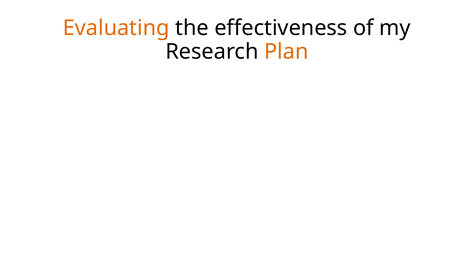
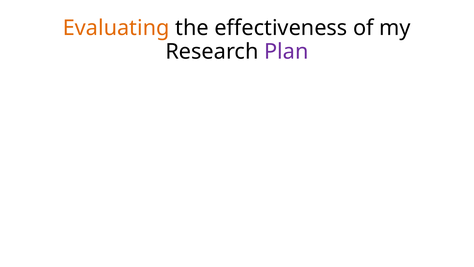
Plan colour: orange -> purple
